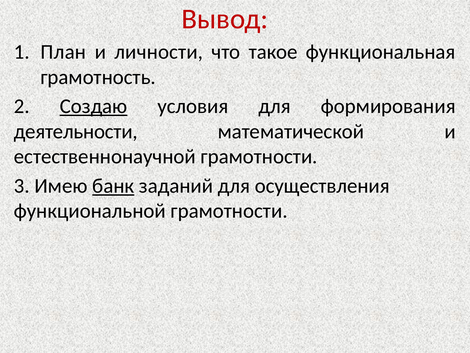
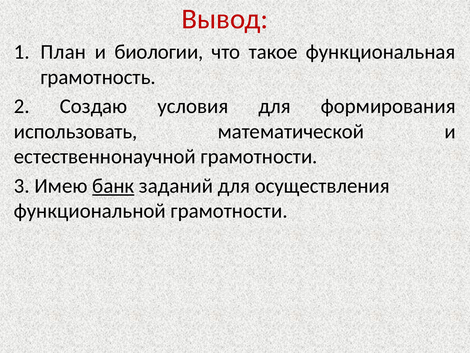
личности: личности -> биологии
Создаю underline: present -> none
деятельности: деятельности -> использовать
